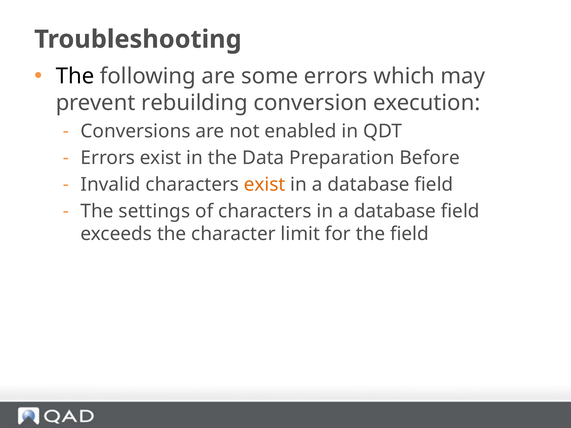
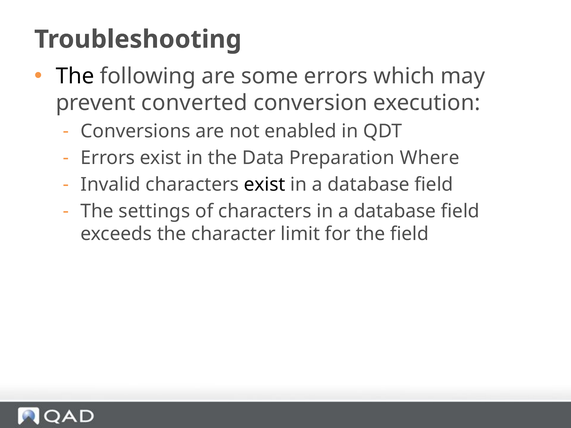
rebuilding: rebuilding -> converted
Before: Before -> Where
exist at (265, 185) colour: orange -> black
